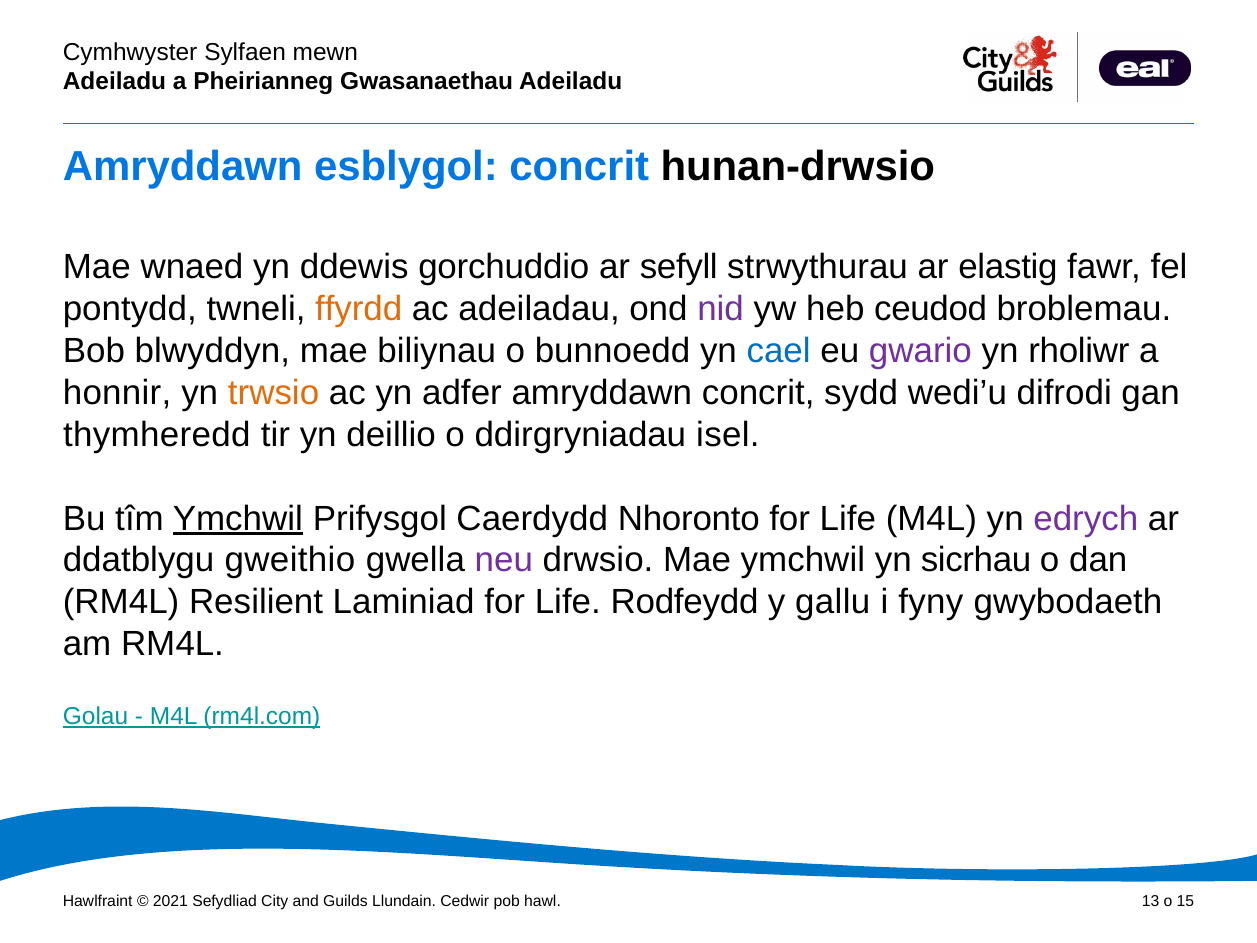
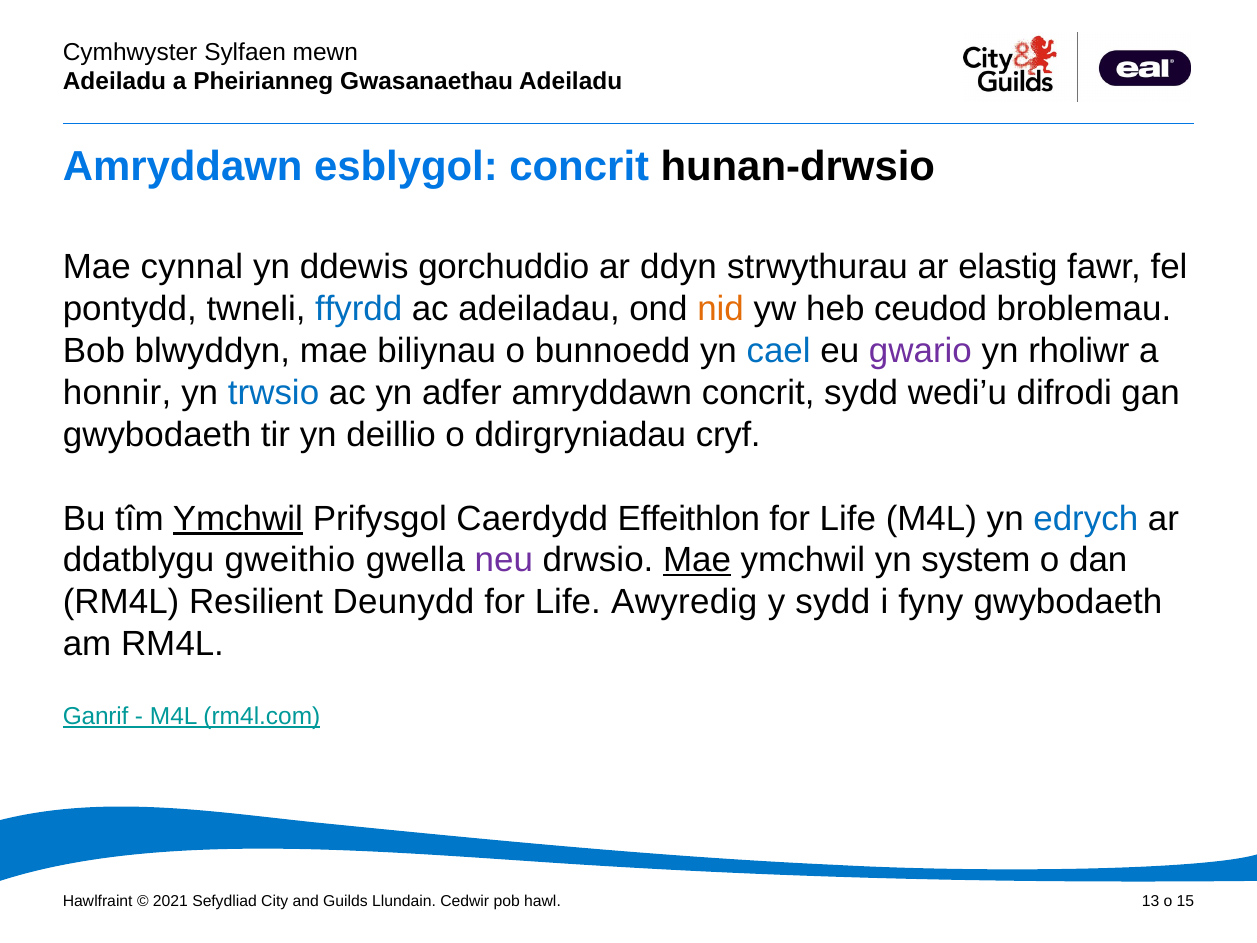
wnaed: wnaed -> cynnal
sefyll: sefyll -> ddyn
ffyrdd colour: orange -> blue
nid colour: purple -> orange
trwsio colour: orange -> blue
thymheredd at (157, 435): thymheredd -> gwybodaeth
isel: isel -> cryf
Nhoronto: Nhoronto -> Effeithlon
edrych colour: purple -> blue
Mae at (697, 560) underline: none -> present
sicrhau: sicrhau -> system
Laminiad: Laminiad -> Deunydd
Rodfeydd: Rodfeydd -> Awyredig
y gallu: gallu -> sydd
Golau: Golau -> Ganrif
